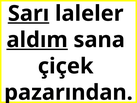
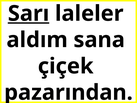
aldım underline: present -> none
